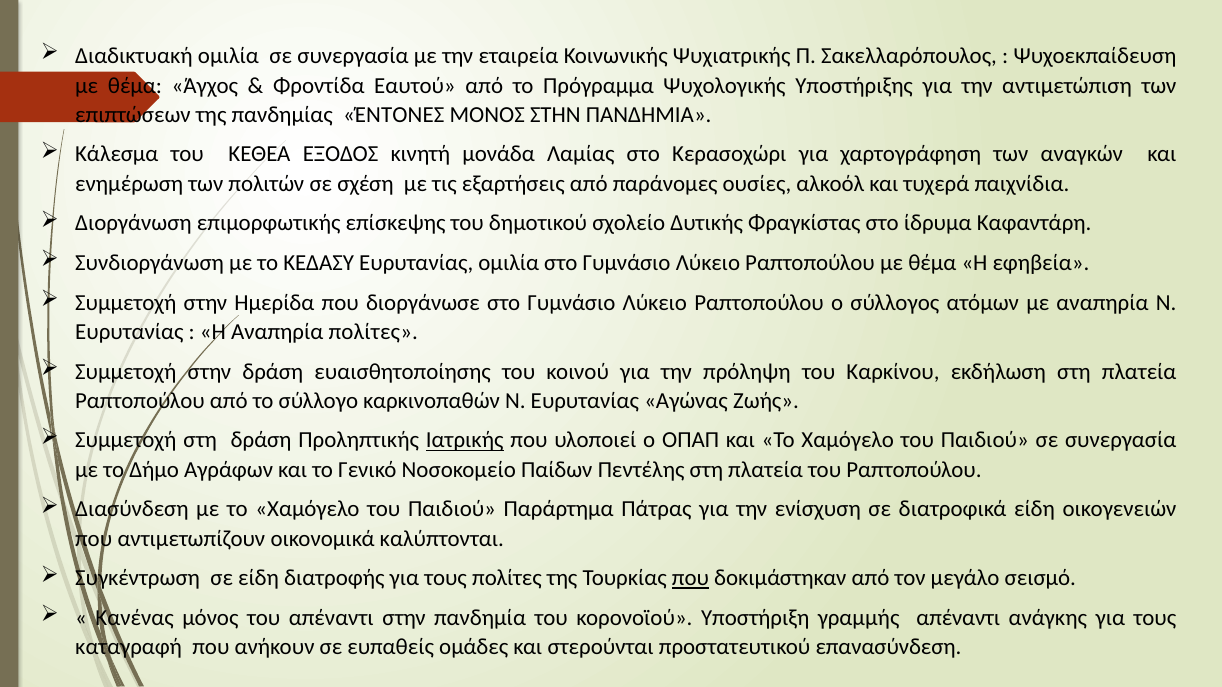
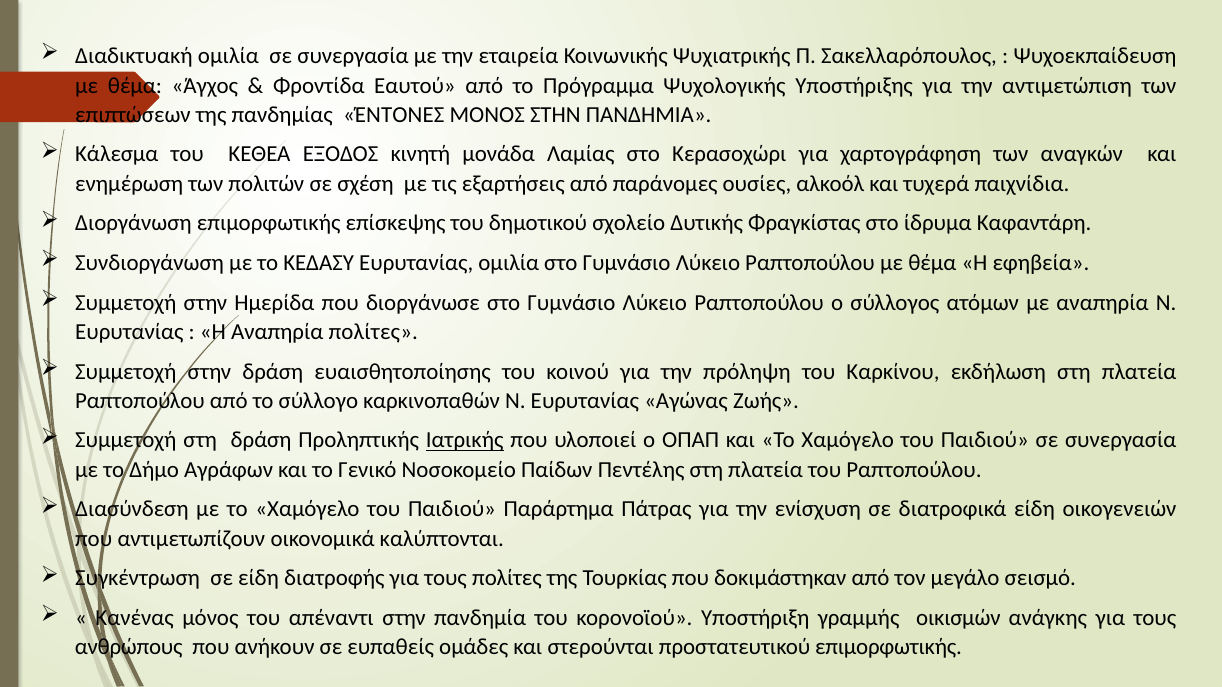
που at (690, 579) underline: present -> none
γραμμής απέναντι: απέναντι -> οικισμών
καταγραφή: καταγραφή -> ανθρώπους
προστατευτικού επανασύνδεση: επανασύνδεση -> επιμορφωτικής
